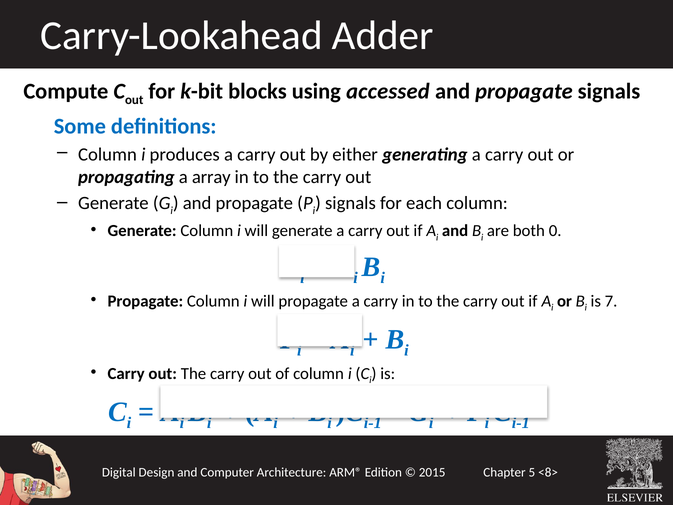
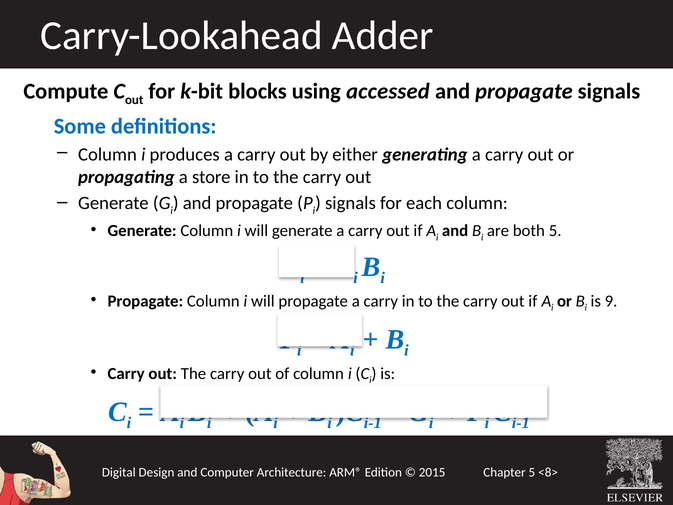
array: array -> store
both 0: 0 -> 5
7: 7 -> 9
